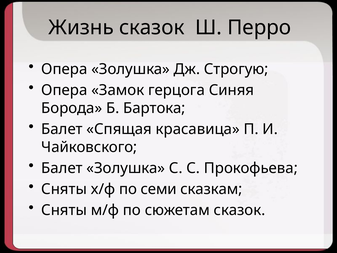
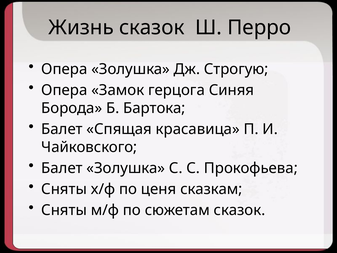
семи: семи -> ценя
